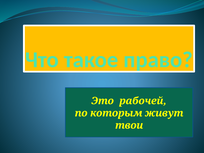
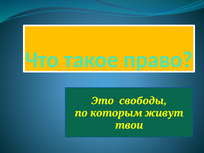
рабочей: рабочей -> свободы
